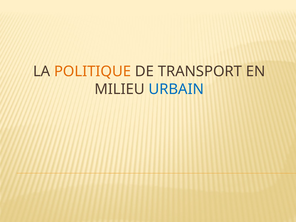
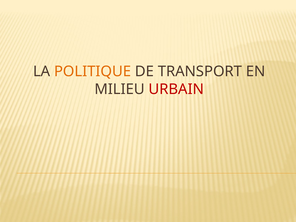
URBAIN colour: blue -> red
